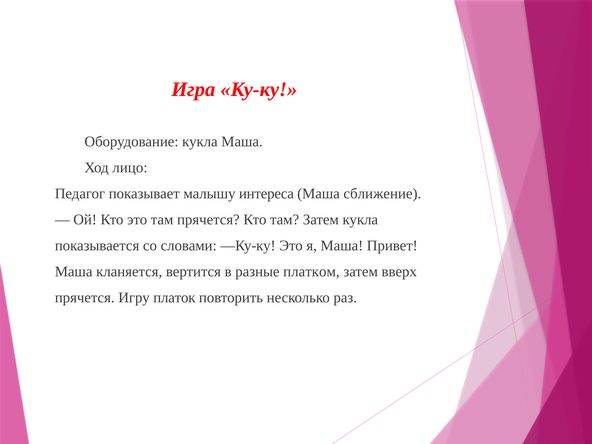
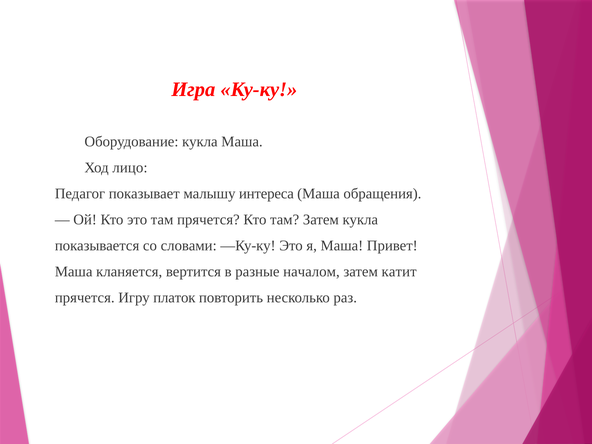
сближение: сближение -> обращения
платком: платком -> началом
вверх: вверх -> катит
